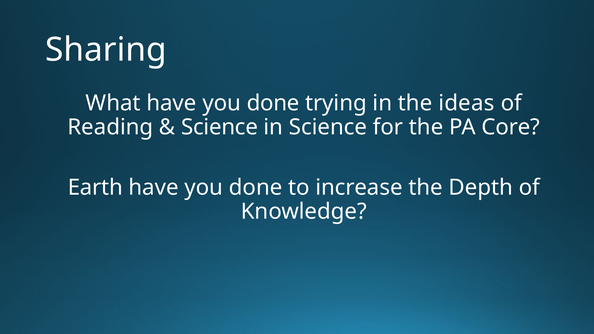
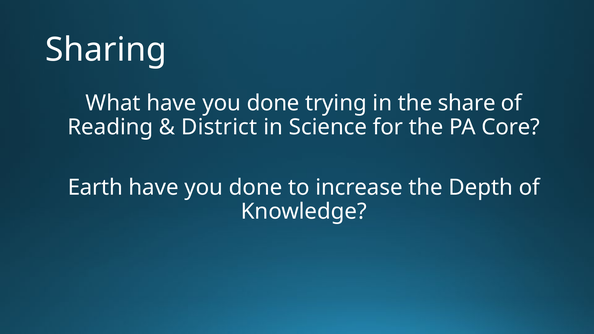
ideas: ideas -> share
Science at (220, 127): Science -> District
